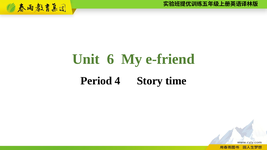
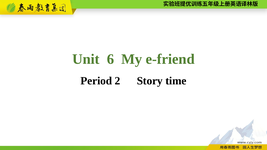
4: 4 -> 2
